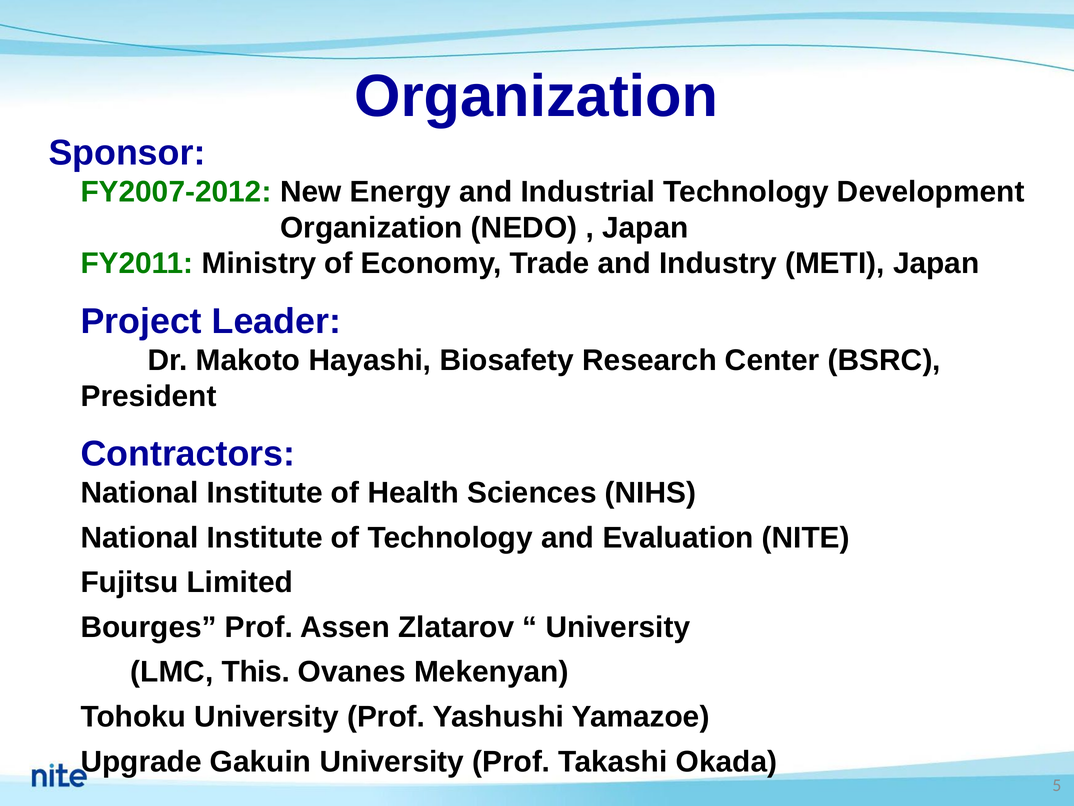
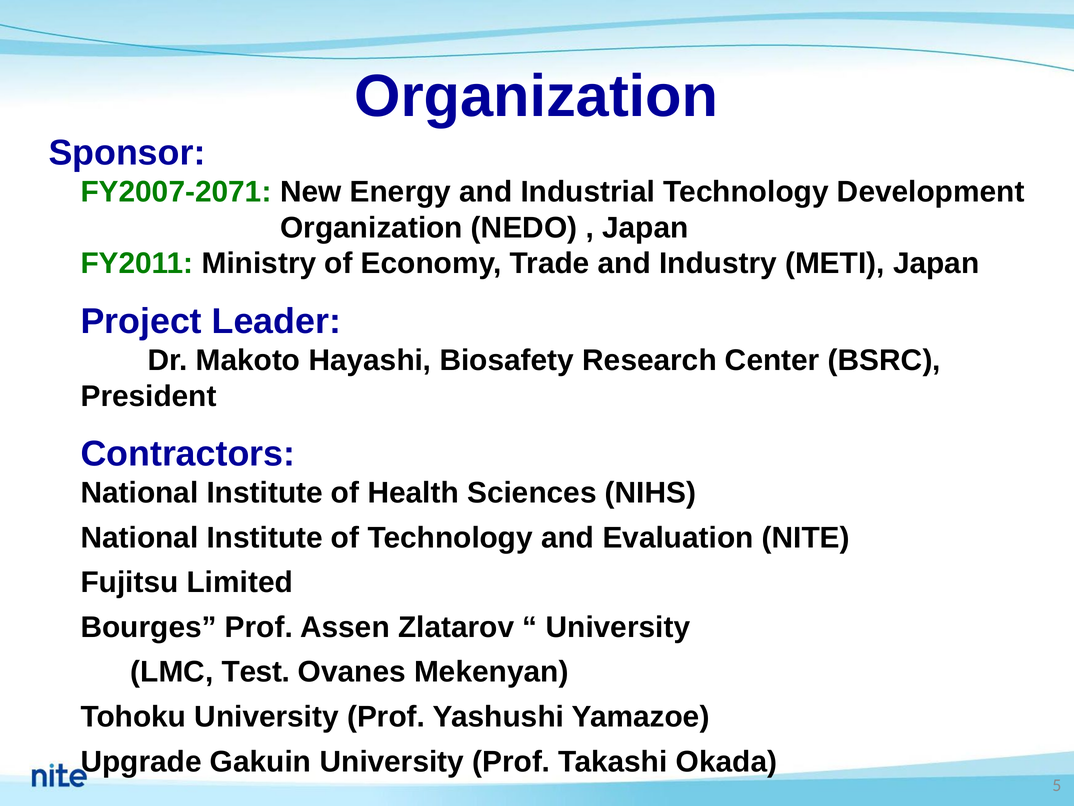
FY2007-2012: FY2007-2012 -> FY2007-2071
This: This -> Test
